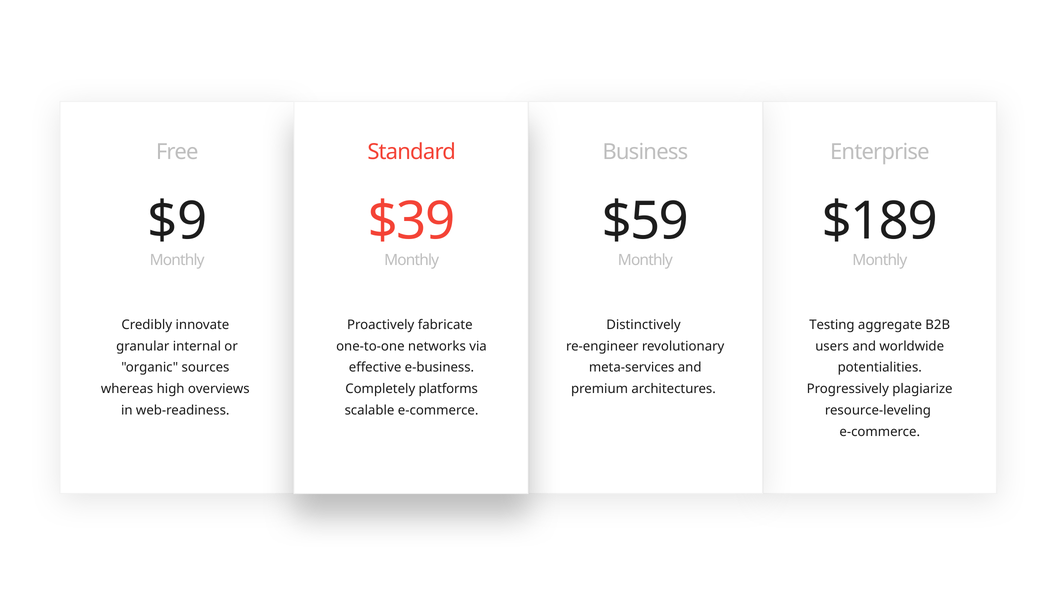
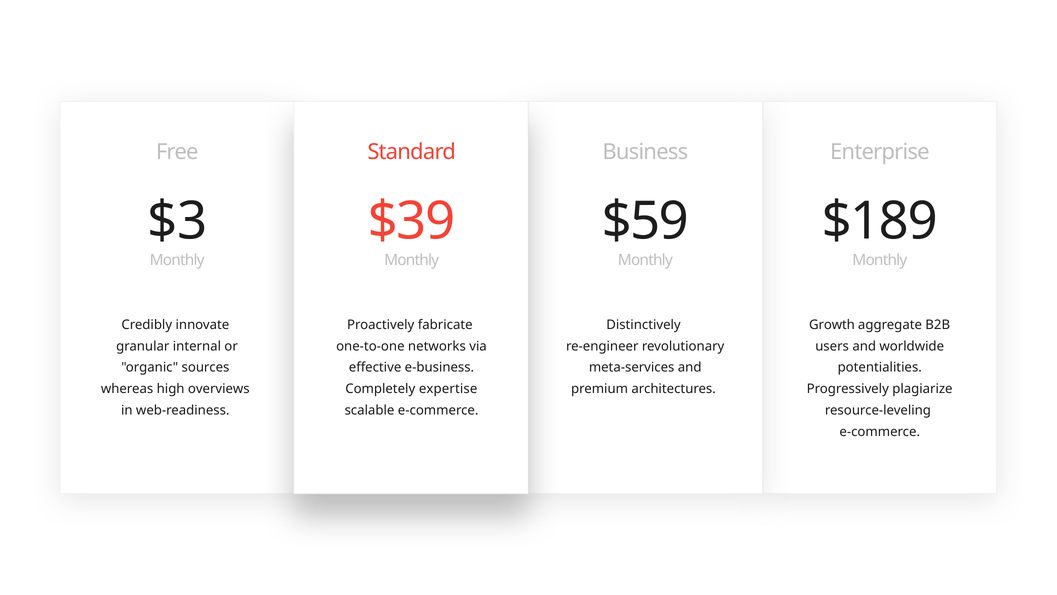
$9: $9 -> $3
Testing: Testing -> Growth
platforms: platforms -> expertise
